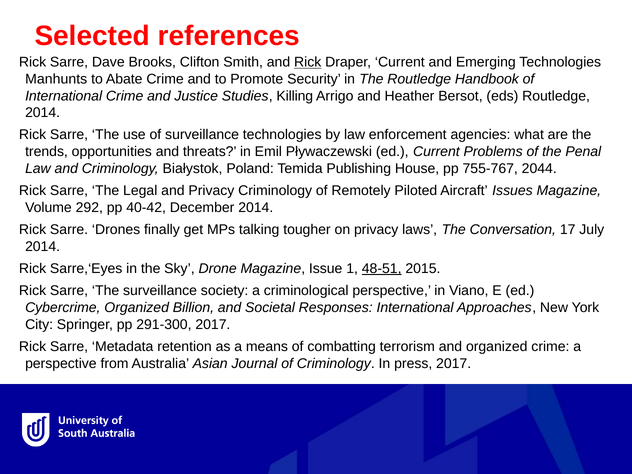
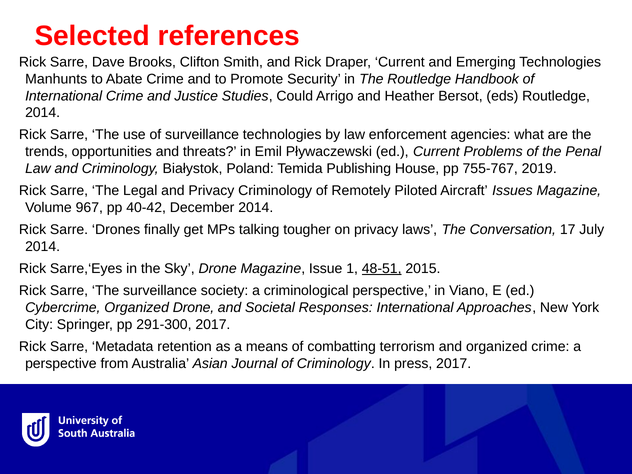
Rick at (308, 62) underline: present -> none
Killing: Killing -> Could
2044: 2044 -> 2019
292: 292 -> 967
Organized Billion: Billion -> Drone
